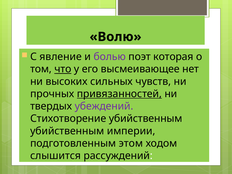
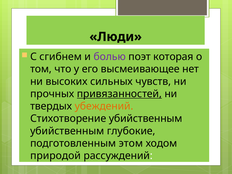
Волю: Волю -> Люди
явление: явление -> сгибнем
что underline: present -> none
убеждений colour: purple -> orange
империи: империи -> глубокие
слышится: слышится -> природой
